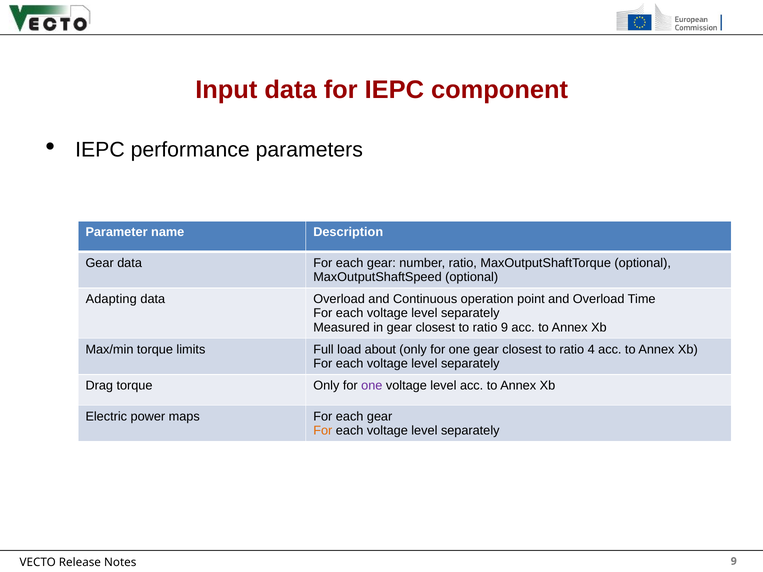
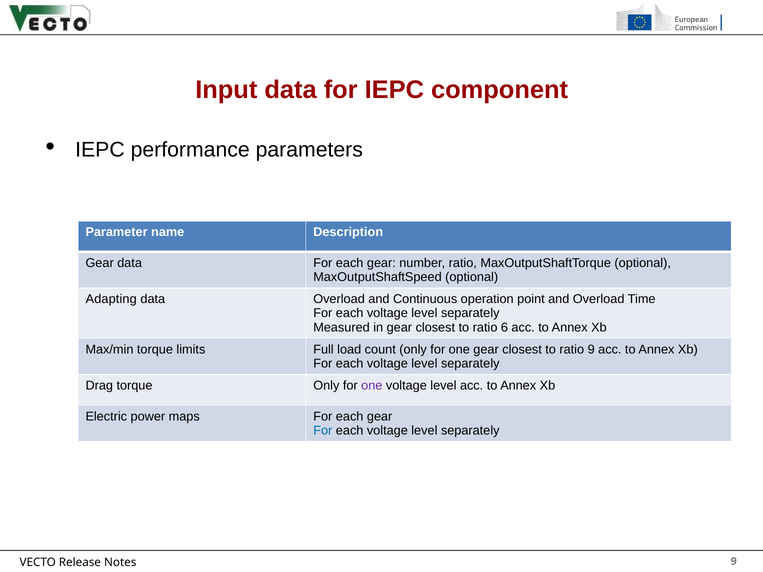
ratio 9: 9 -> 6
about: about -> count
ratio 4: 4 -> 9
For at (323, 431) colour: orange -> blue
